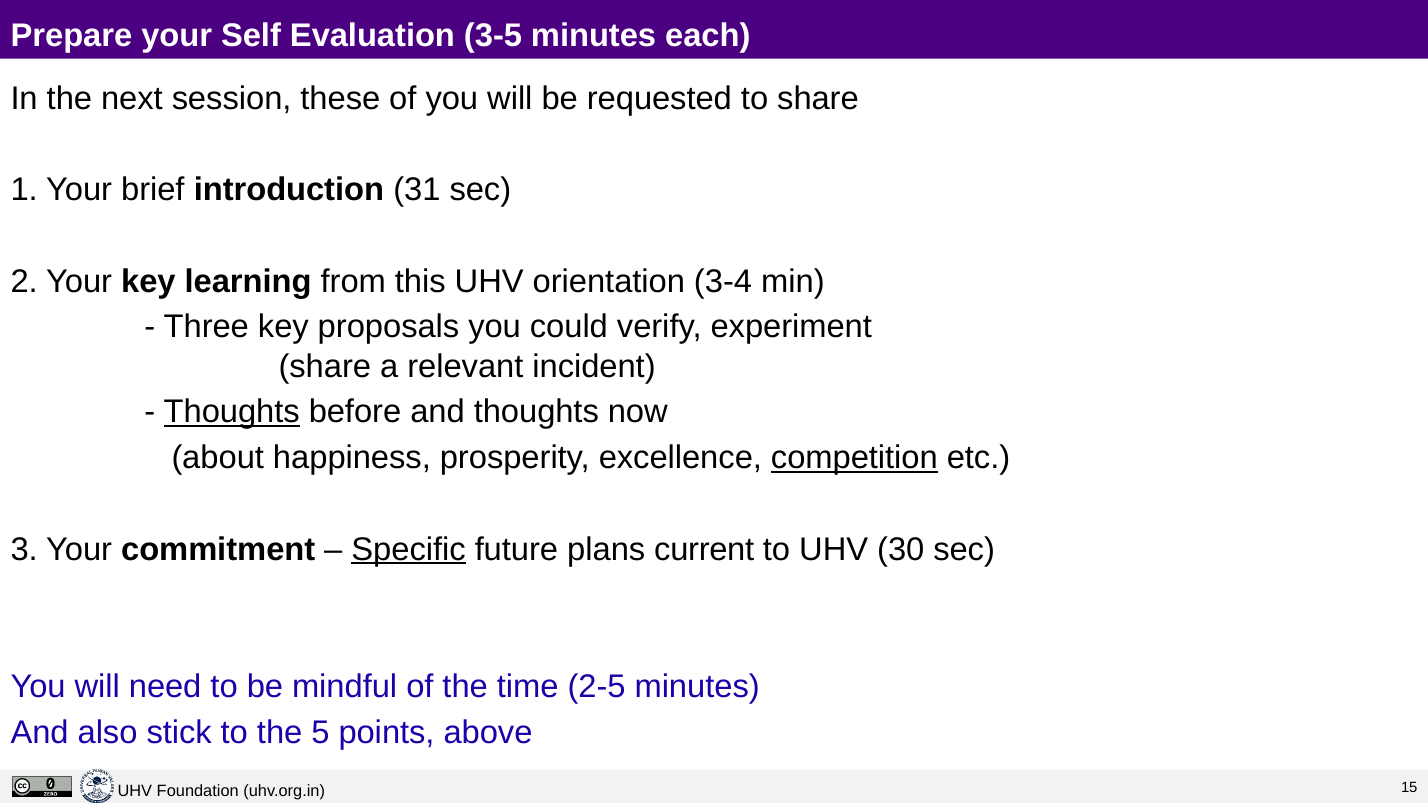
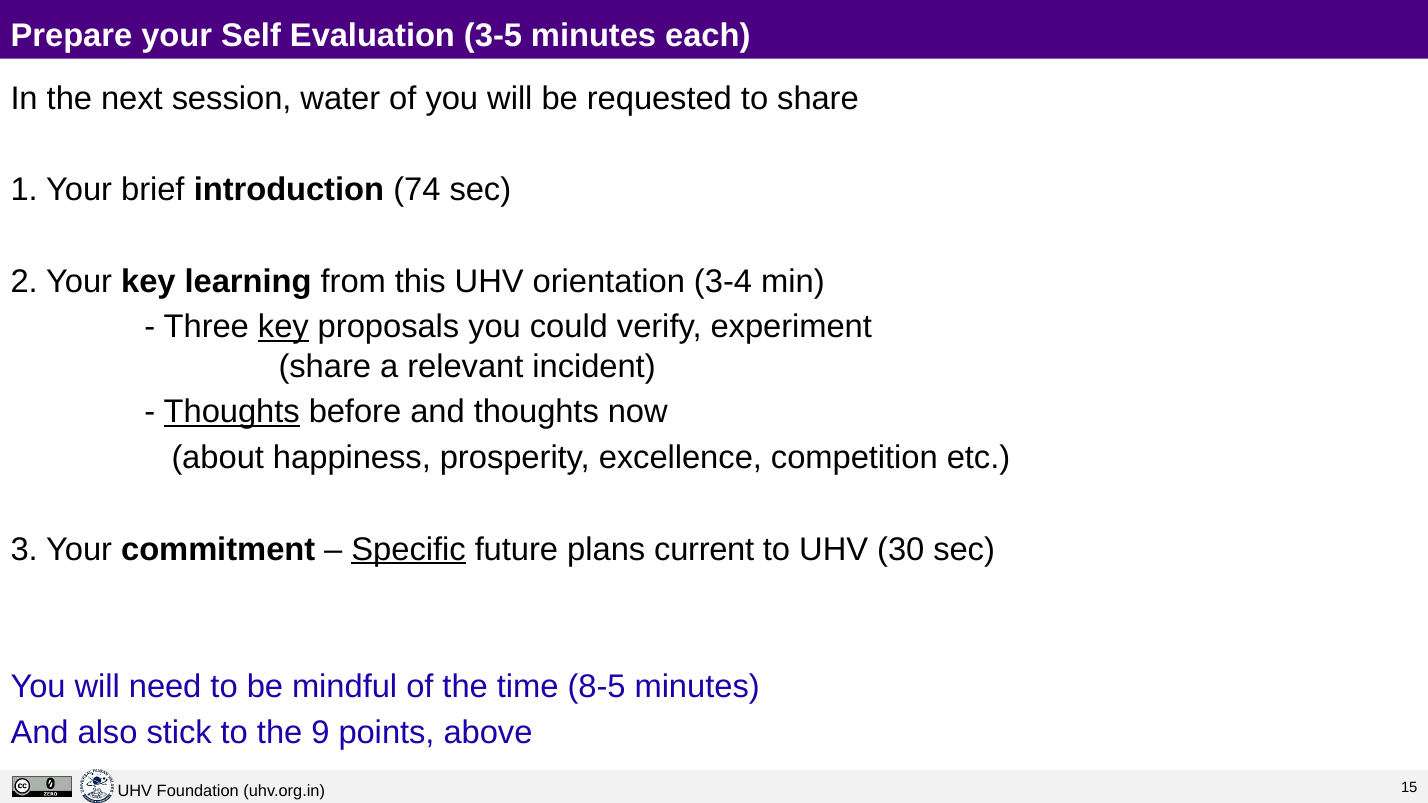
these: these -> water
31: 31 -> 74
key at (283, 327) underline: none -> present
competition underline: present -> none
2-5: 2-5 -> 8-5
5: 5 -> 9
